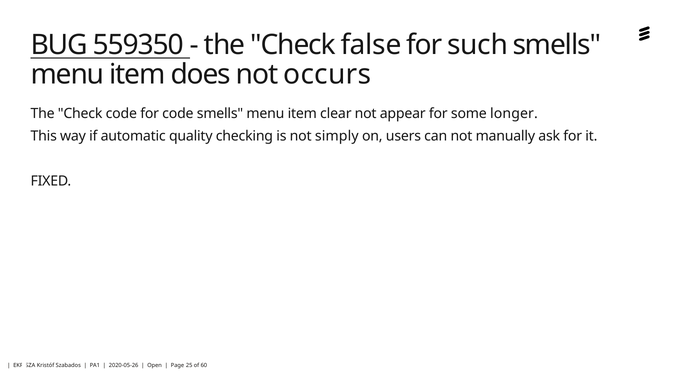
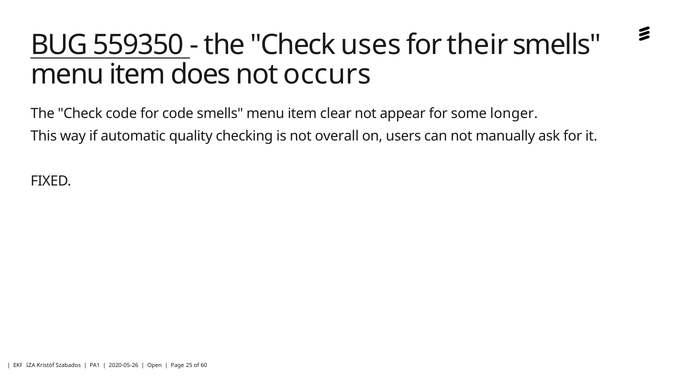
false: false -> uses
such: such -> their
simply: simply -> overall
